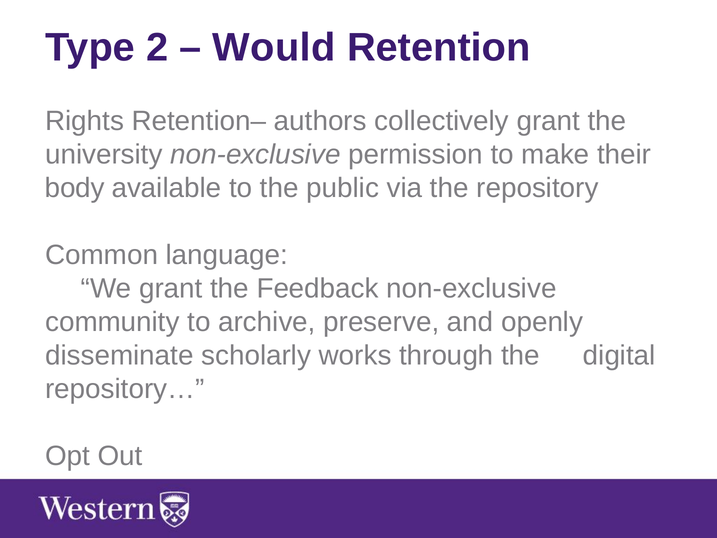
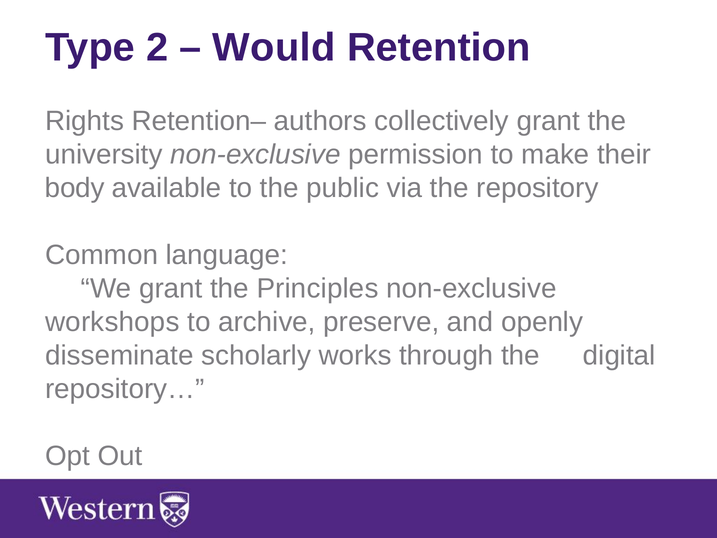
Feedback: Feedback -> Principles
community: community -> workshops
